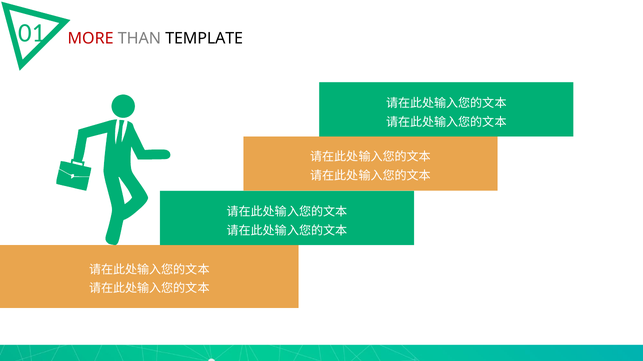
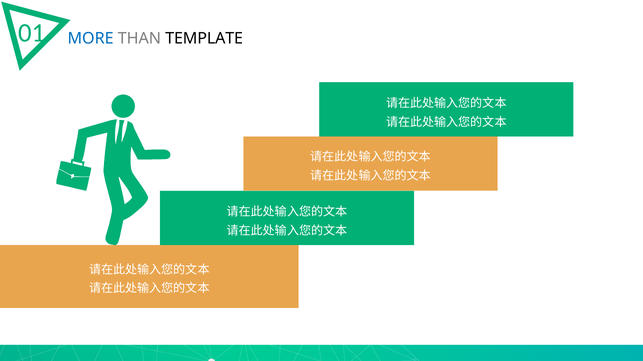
MORE colour: red -> blue
